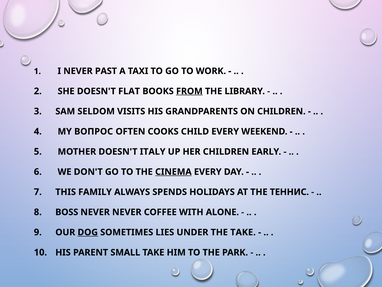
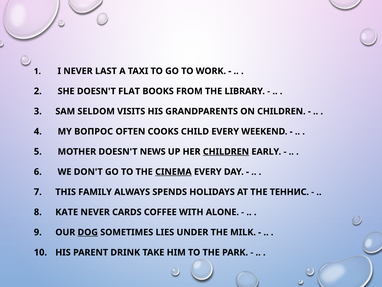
PAST: PAST -> LAST
FROM underline: present -> none
ITALY: ITALY -> NEWS
CHILDREN at (226, 151) underline: none -> present
BOSS: BOSS -> KATE
NEVER NEVER: NEVER -> CARDS
THE TAKE: TAKE -> MILK
SMALL: SMALL -> DRINK
